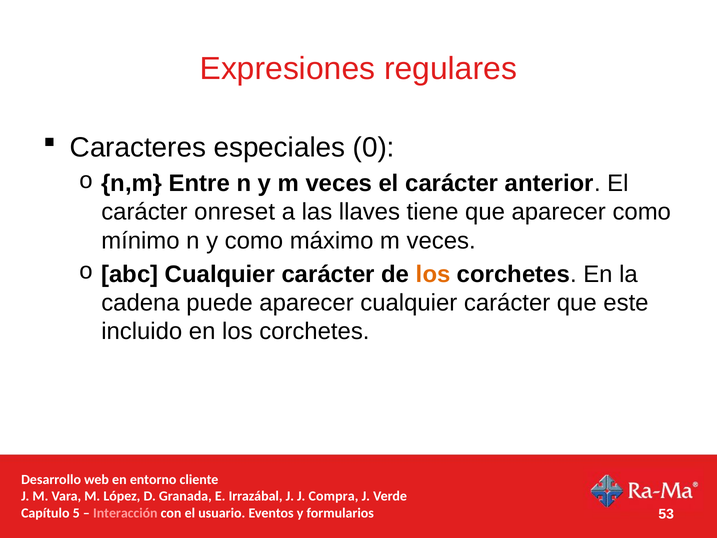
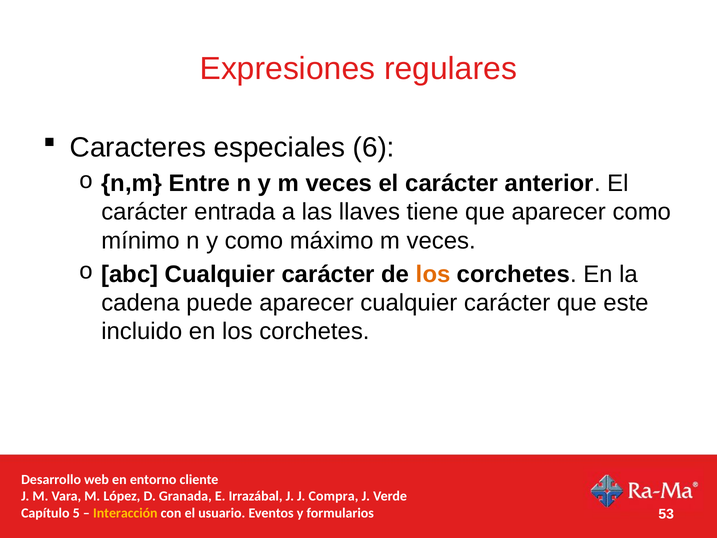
0: 0 -> 6
onreset: onreset -> entrada
Interacción colour: pink -> yellow
